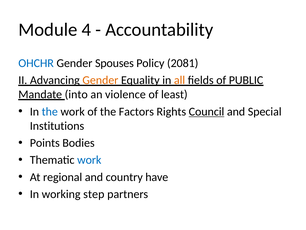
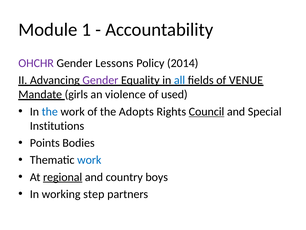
4: 4 -> 1
OHCHR colour: blue -> purple
Spouses: Spouses -> Lessons
2081: 2081 -> 2014
Gender at (100, 80) colour: orange -> purple
all colour: orange -> blue
PUBLIC: PUBLIC -> VENUE
into: into -> girls
least: least -> used
Factors: Factors -> Adopts
regional underline: none -> present
have: have -> boys
